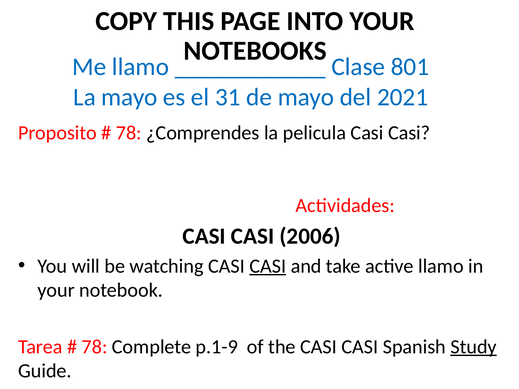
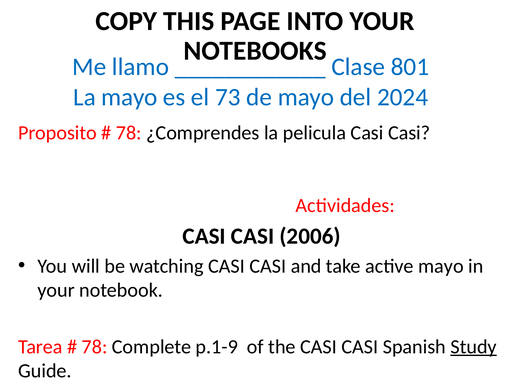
31: 31 -> 73
2021: 2021 -> 2024
CASI at (268, 266) underline: present -> none
active llamo: llamo -> mayo
